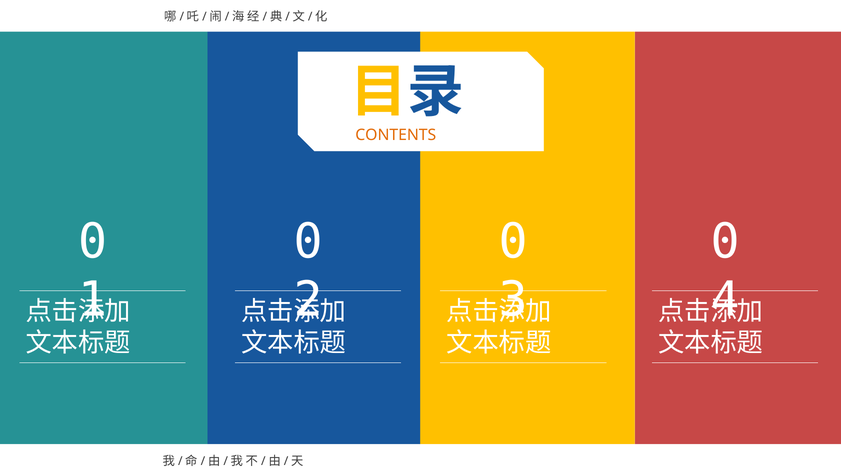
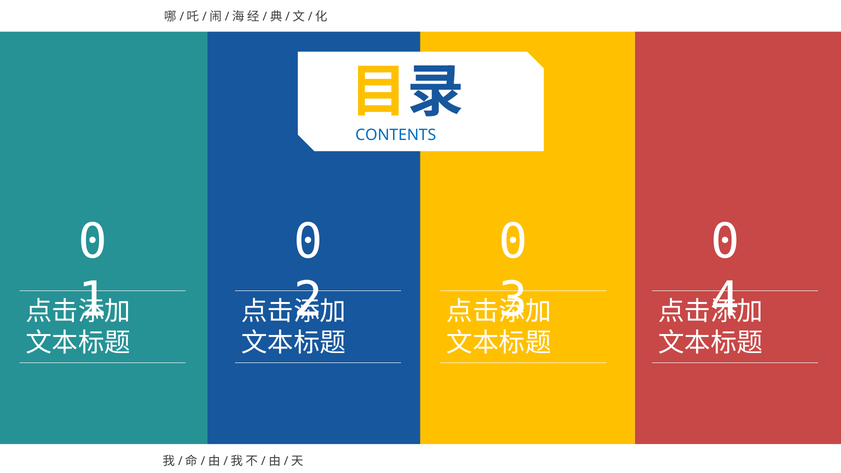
CONTENTS colour: orange -> blue
